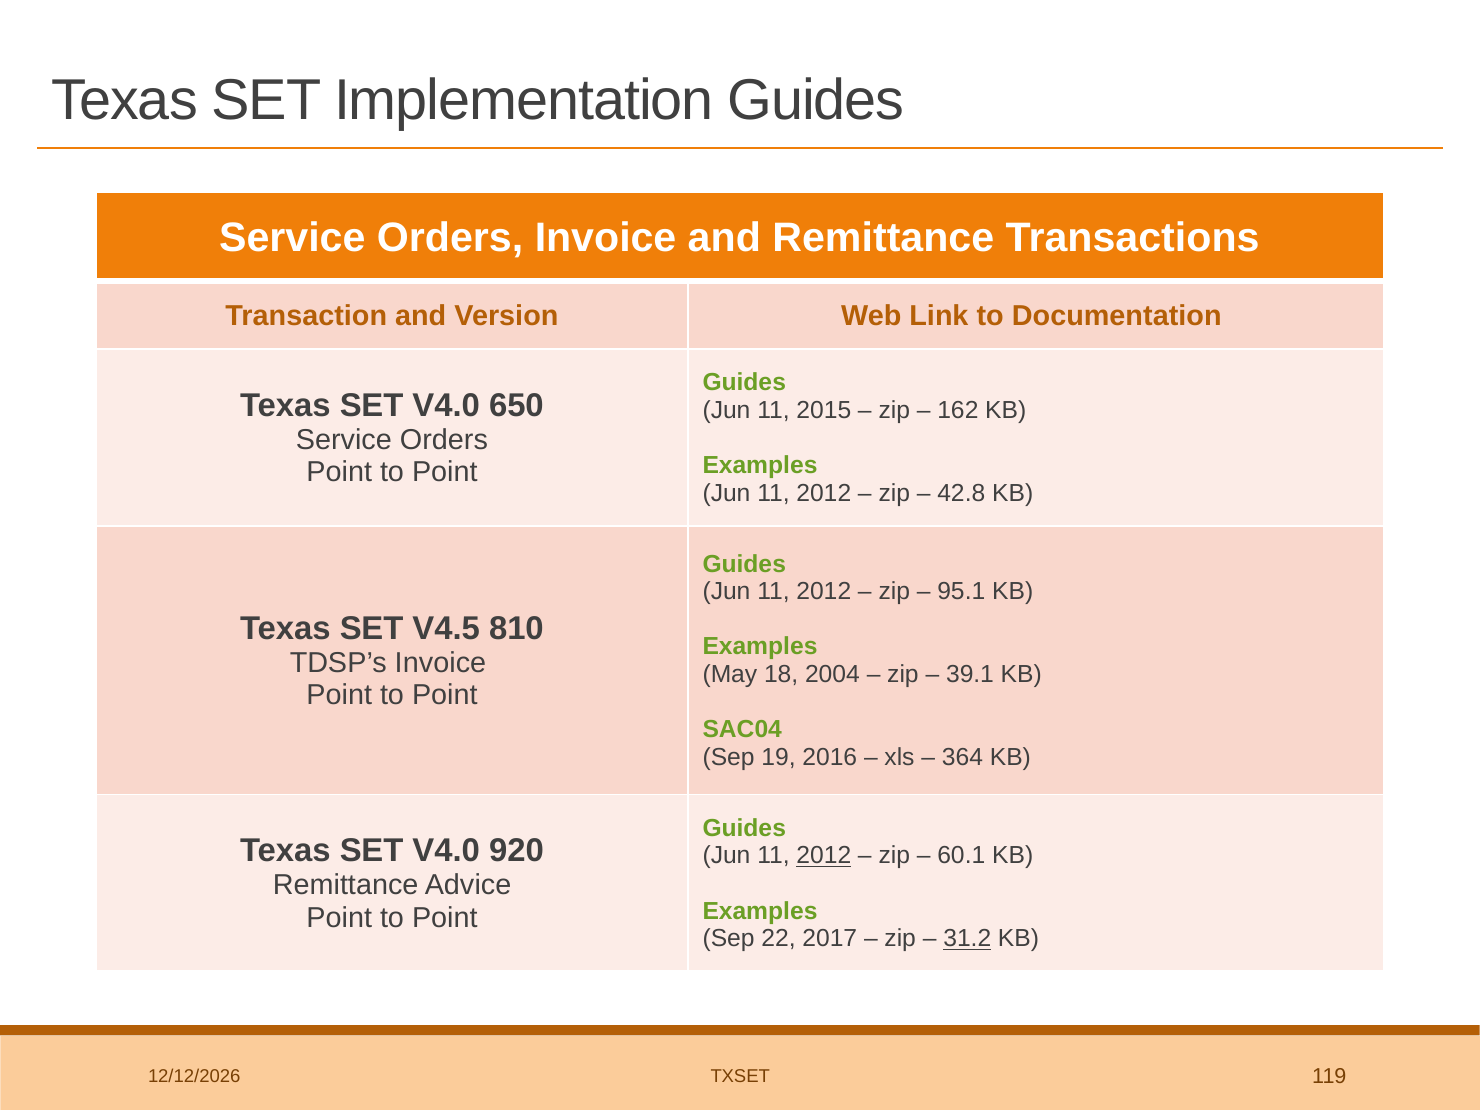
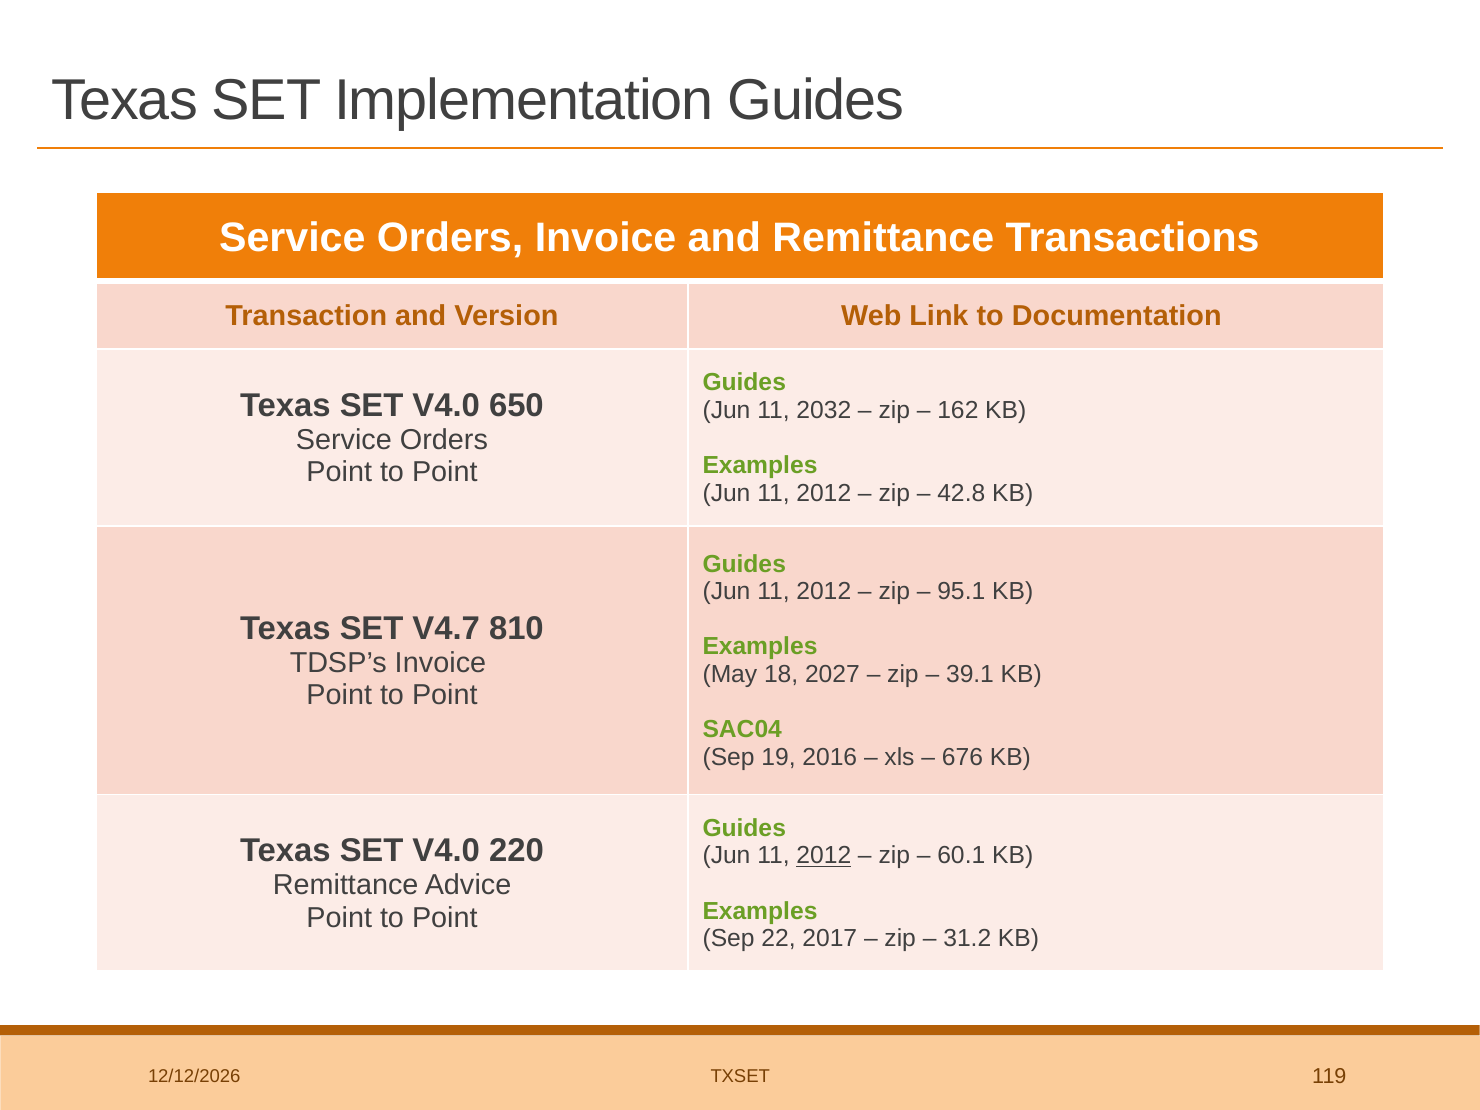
2015: 2015 -> 2032
V4.5: V4.5 -> V4.7
2004: 2004 -> 2027
364: 364 -> 676
920: 920 -> 220
31.2 underline: present -> none
